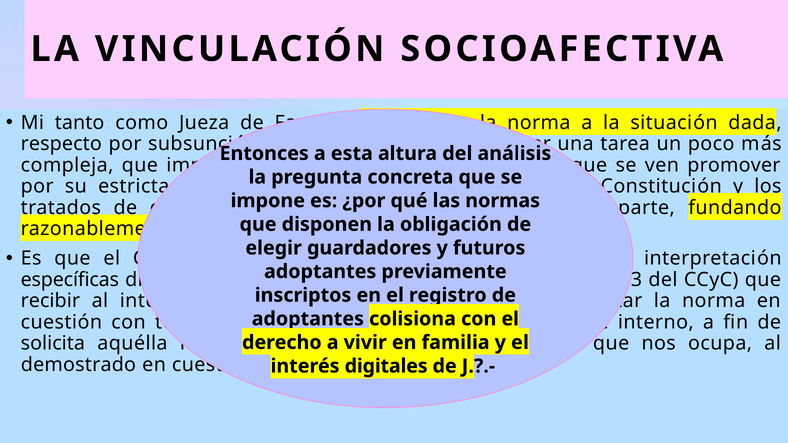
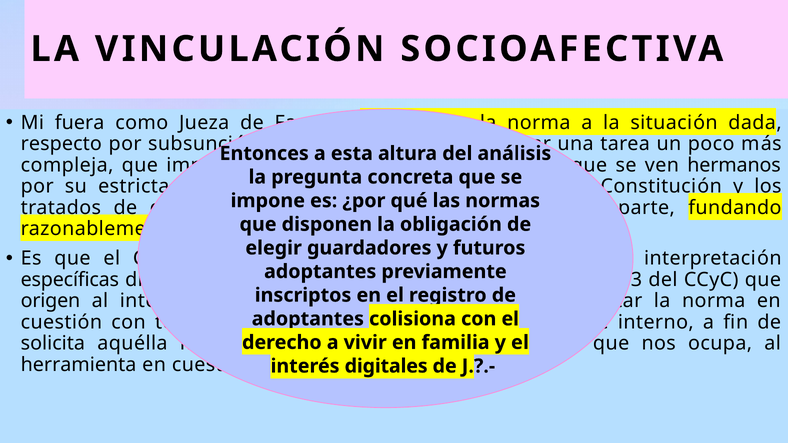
Mi tanto: tanto -> fuera
promover: promover -> hermanos
recibir: recibir -> origen
demostrado: demostrado -> herramienta
